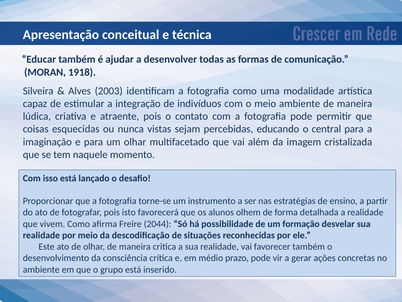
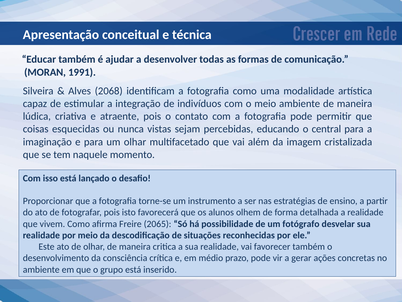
1918: 1918 -> 1991
2003: 2003 -> 2068
2044: 2044 -> 2065
formação: formação -> fotógrafo
